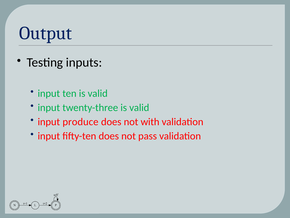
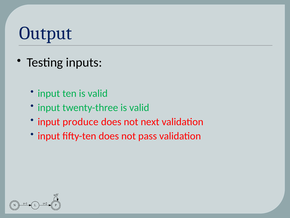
with: with -> next
